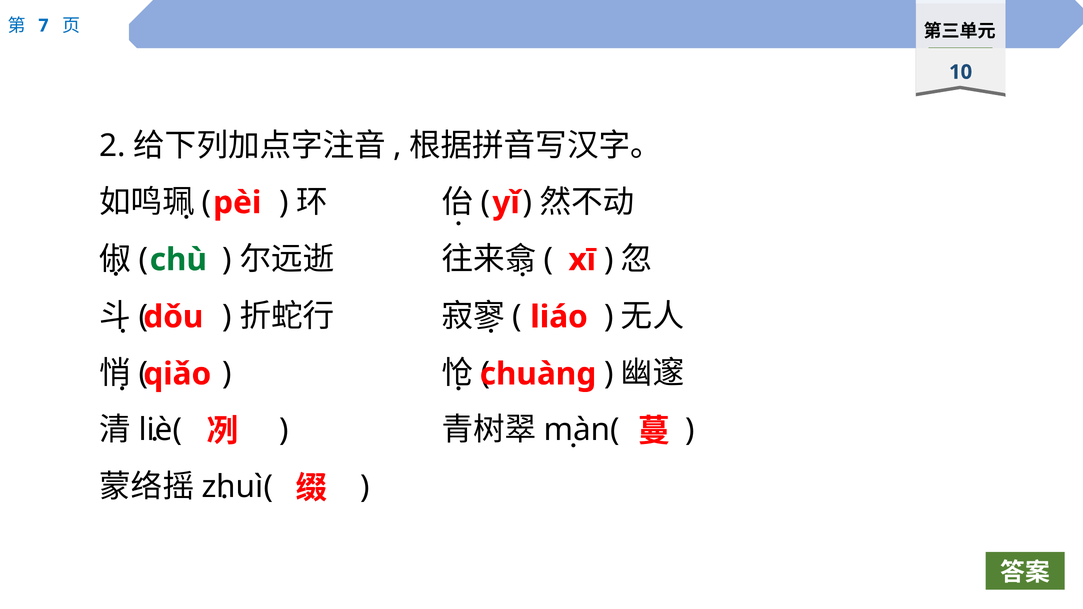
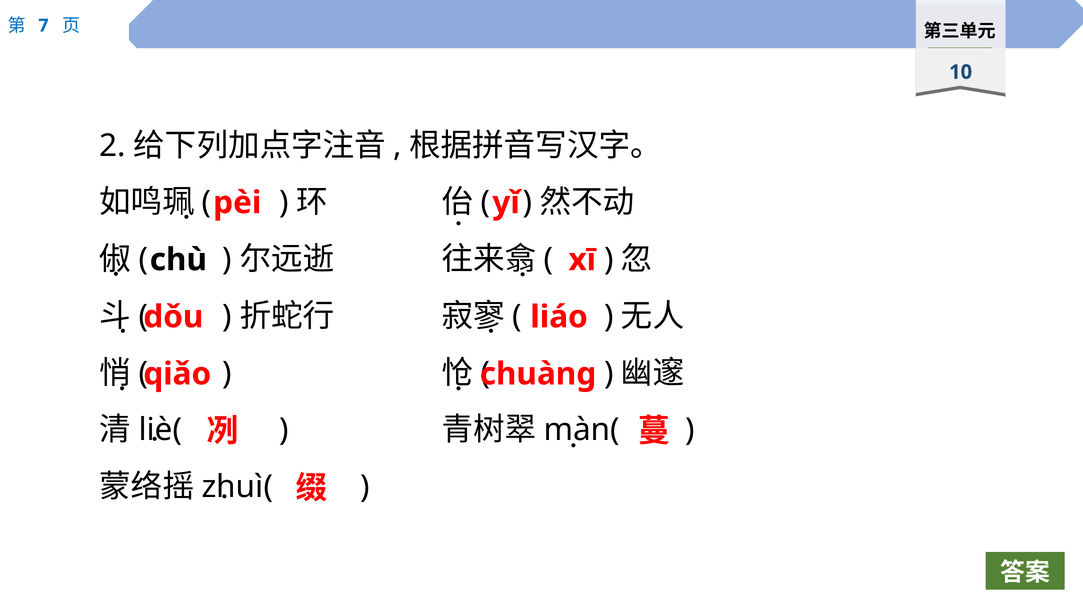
chù colour: green -> black
